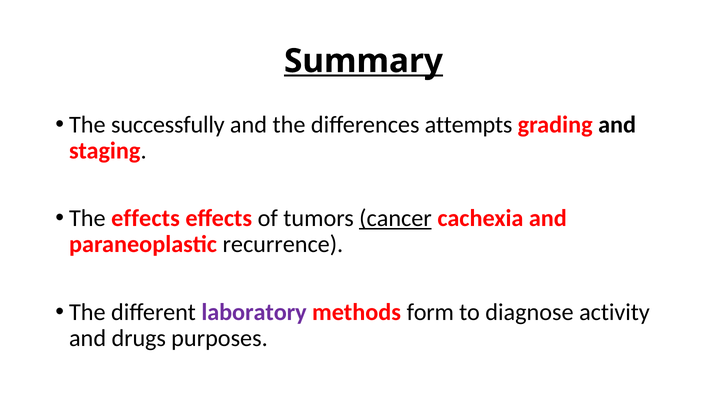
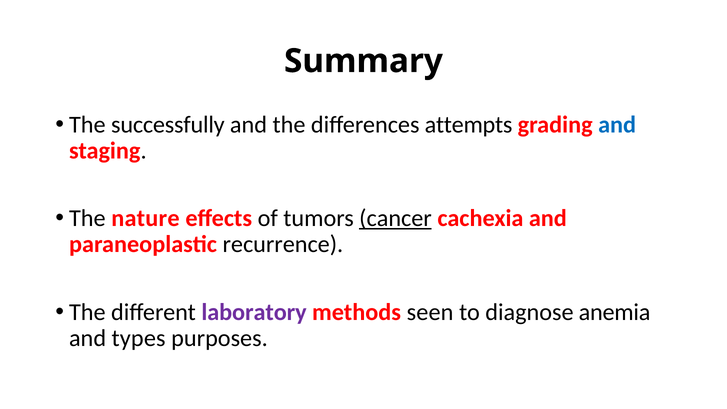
Summary underline: present -> none
and at (617, 125) colour: black -> blue
The effects: effects -> nature
form: form -> seen
activity: activity -> anemia
drugs: drugs -> types
